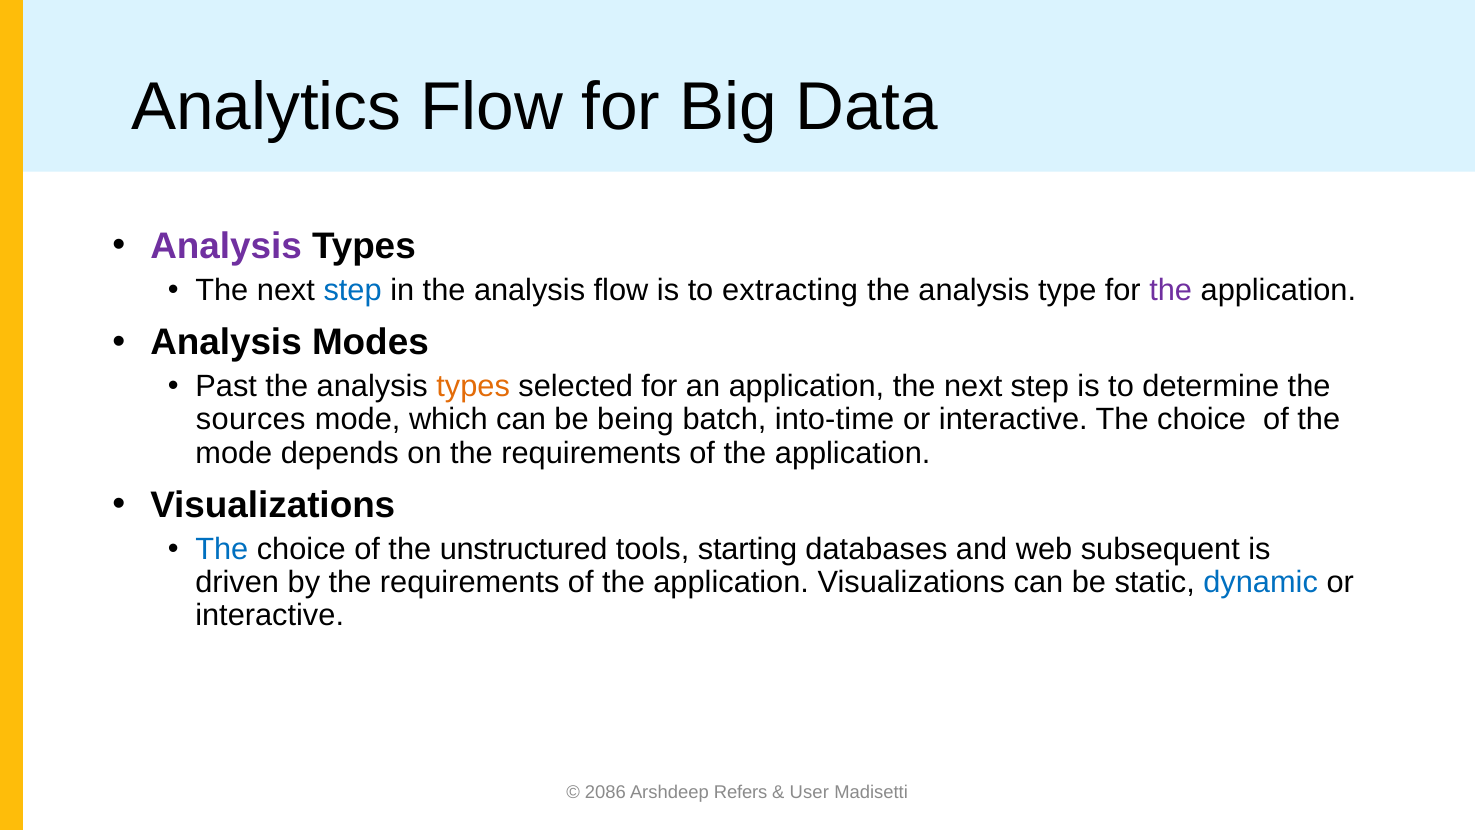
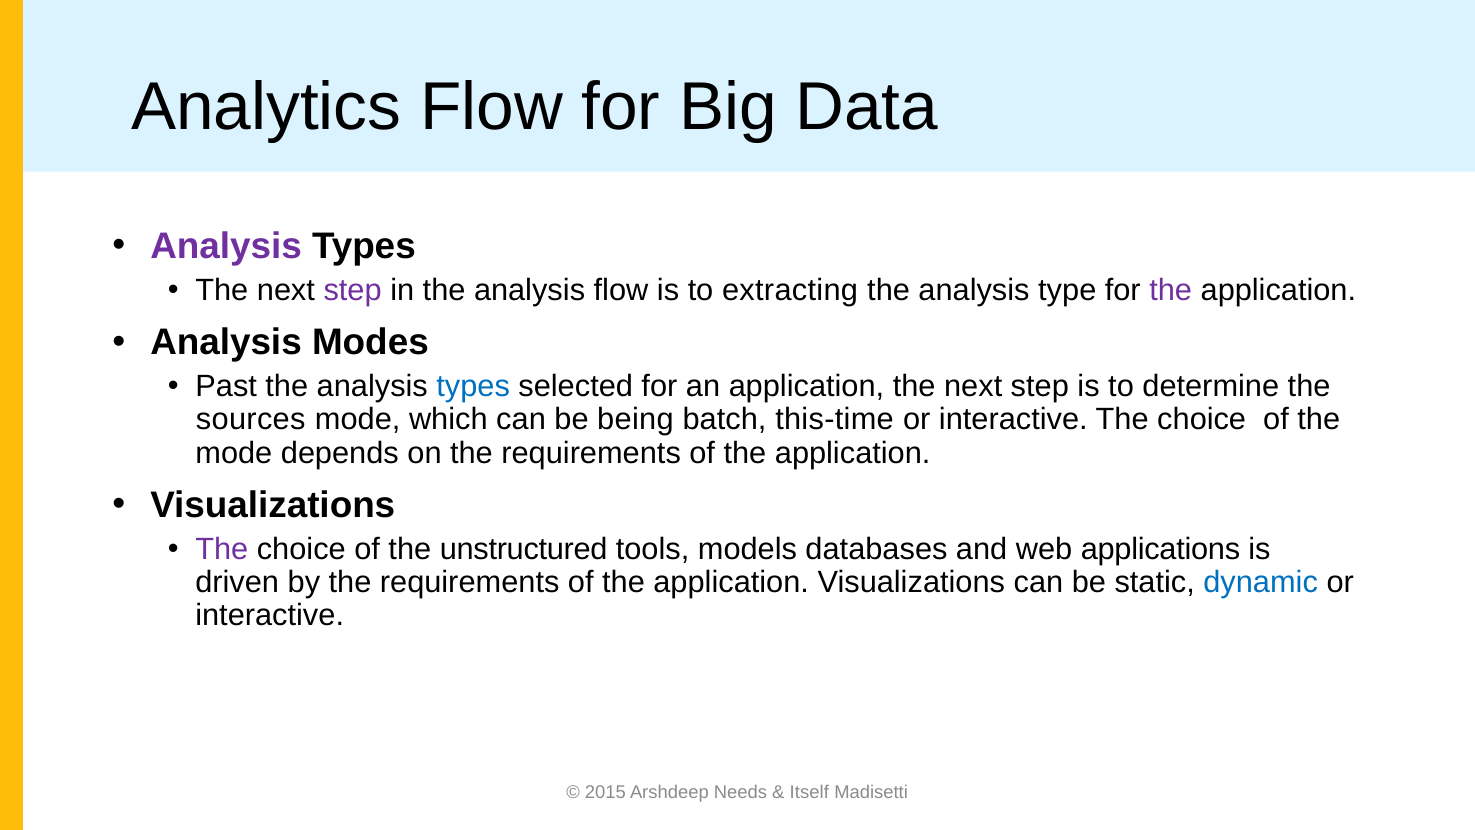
step at (353, 290) colour: blue -> purple
types at (473, 386) colour: orange -> blue
into-time: into-time -> this-time
The at (222, 549) colour: blue -> purple
starting: starting -> models
subsequent: subsequent -> applications
2086: 2086 -> 2015
Refers: Refers -> Needs
User: User -> Itself
